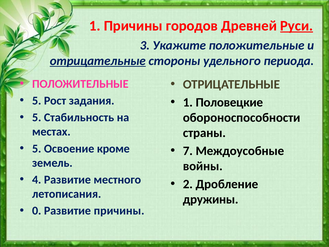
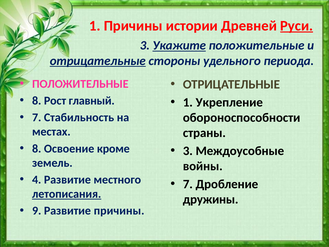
городов: городов -> истории
Укажите underline: none -> present
5 at (37, 101): 5 -> 8
задания: задания -> главный
Половецкие: Половецкие -> Укрепление
5 at (37, 117): 5 -> 7
5 at (37, 148): 5 -> 8
7 at (188, 151): 7 -> 3
2 at (188, 184): 2 -> 7
летописания underline: none -> present
0: 0 -> 9
